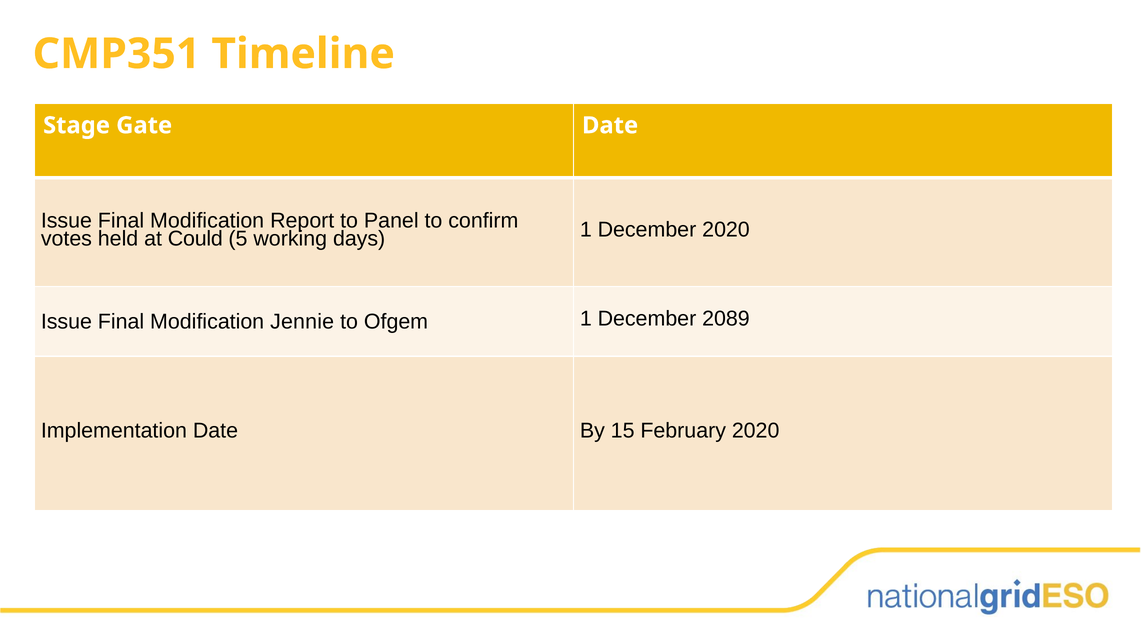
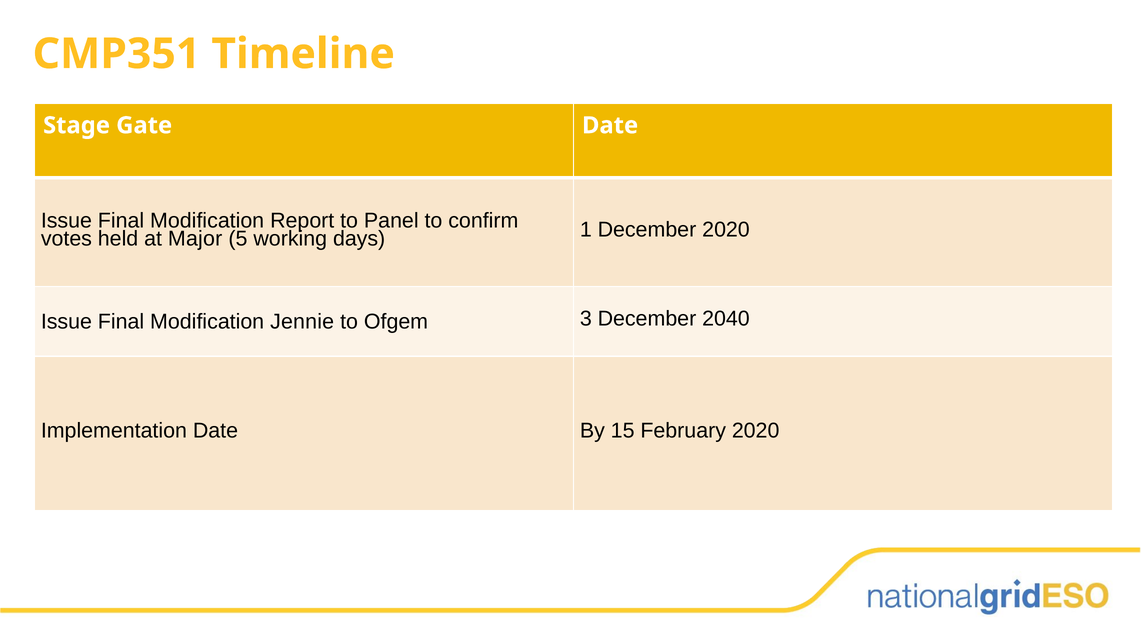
Could: Could -> Major
Ofgem 1: 1 -> 3
2089: 2089 -> 2040
